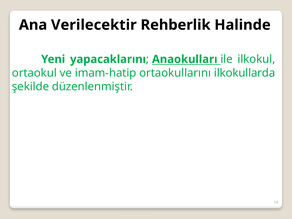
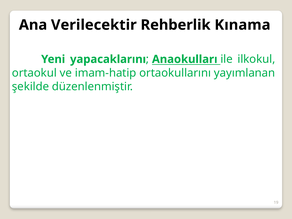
Halinde: Halinde -> Kınama
ilkokullarda: ilkokullarda -> yayımlanan
